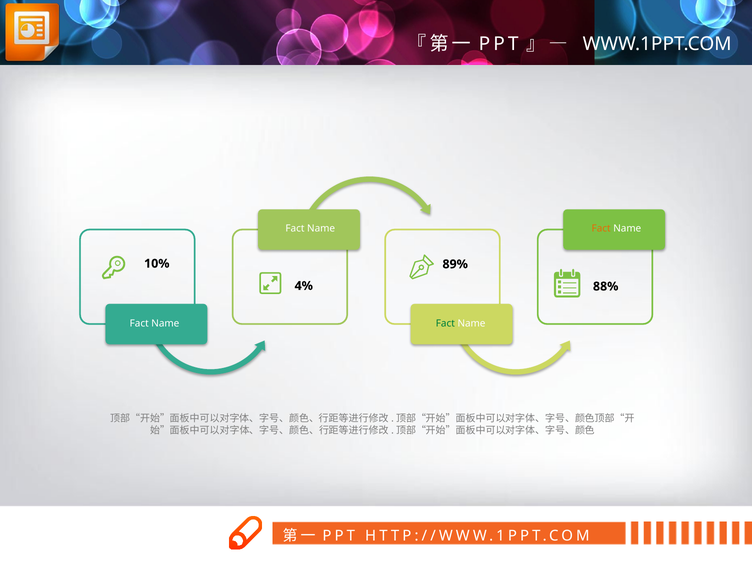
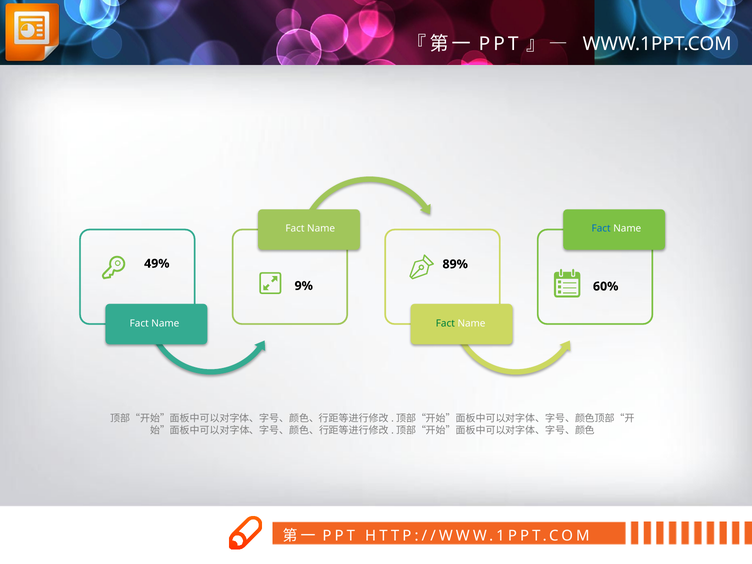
Fact at (601, 228) colour: orange -> blue
10%: 10% -> 49%
4%: 4% -> 9%
88%: 88% -> 60%
